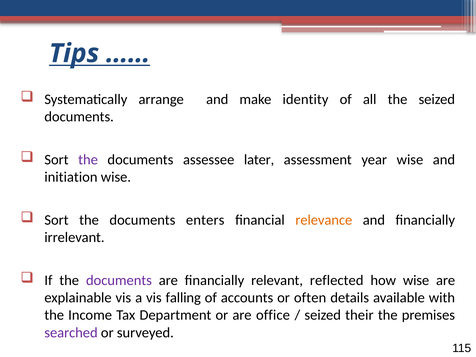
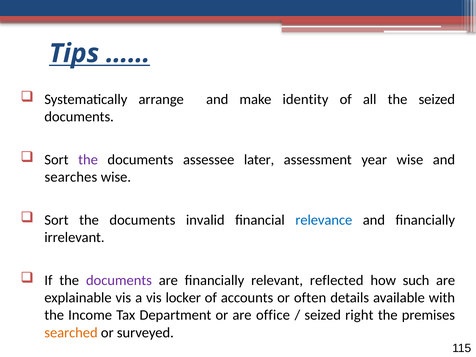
initiation: initiation -> searches
enters: enters -> invalid
relevance colour: orange -> blue
how wise: wise -> such
falling: falling -> locker
their: their -> right
searched colour: purple -> orange
